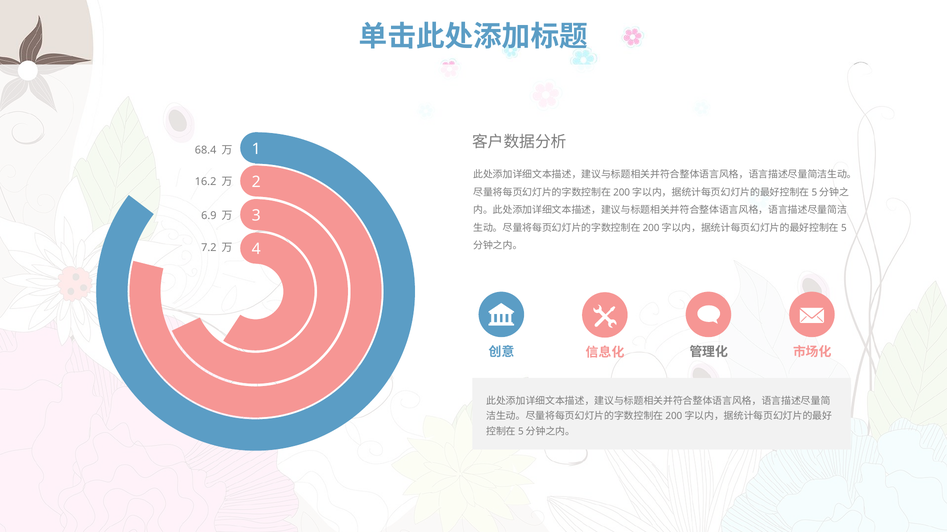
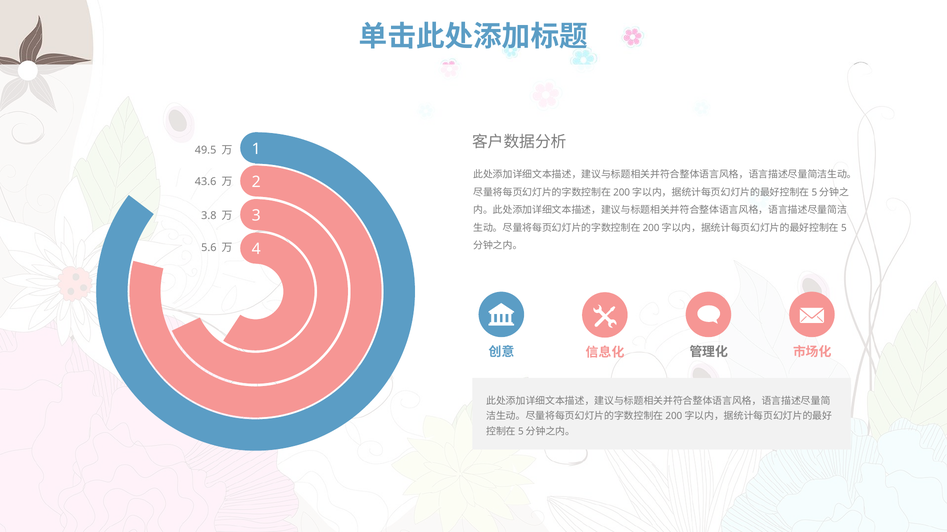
68.4: 68.4 -> 49.5
16.2: 16.2 -> 43.6
6.9: 6.9 -> 3.8
7.2: 7.2 -> 5.6
